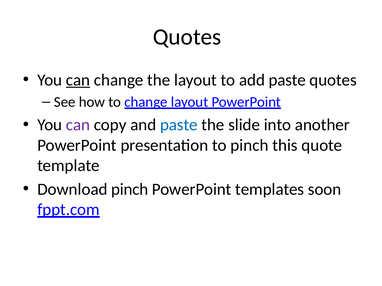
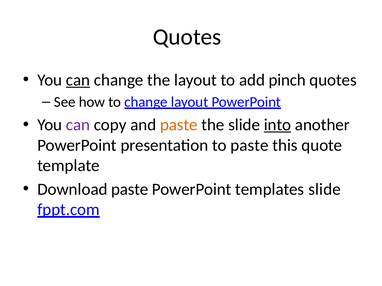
add paste: paste -> pinch
paste at (179, 125) colour: blue -> orange
into underline: none -> present
to pinch: pinch -> paste
Download pinch: pinch -> paste
templates soon: soon -> slide
